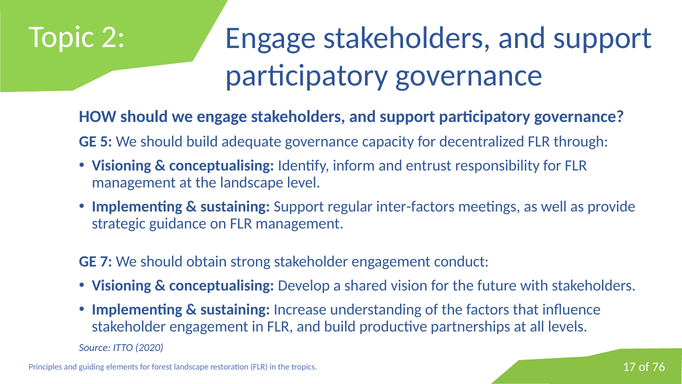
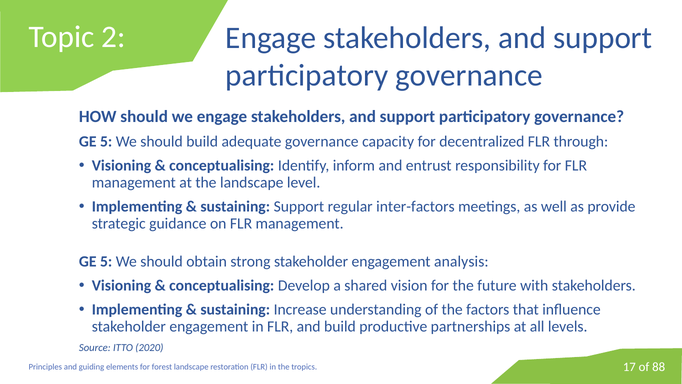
7 at (106, 261): 7 -> 5
conduct: conduct -> analysis
76: 76 -> 88
